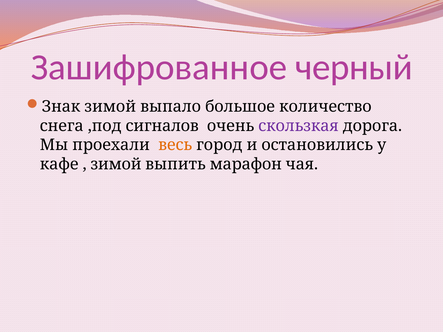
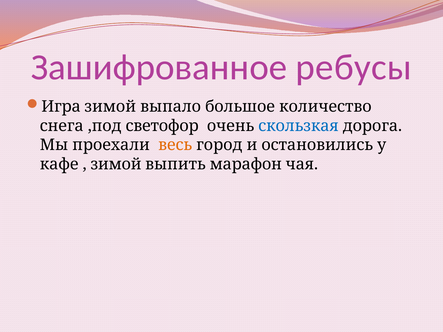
черный: черный -> ребусы
Знак: Знак -> Игра
сигналов: сигналов -> светофор
скользкая colour: purple -> blue
